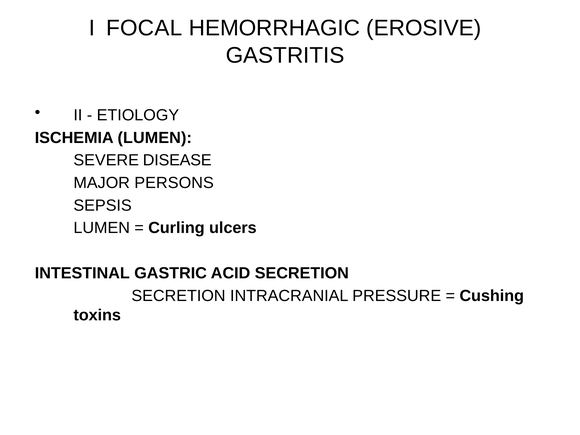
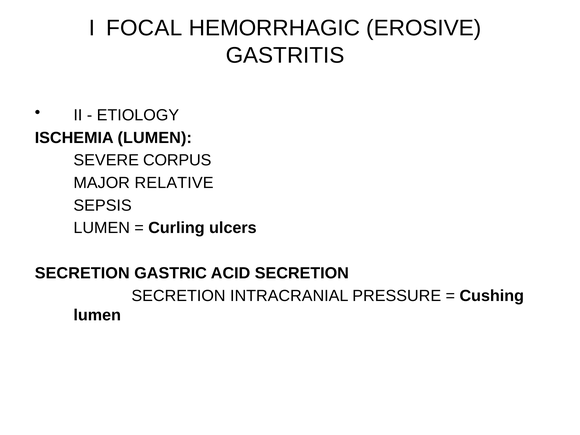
DISEASE: DISEASE -> CORPUS
PERSONS: PERSONS -> RELATIVE
INTESTINAL at (82, 273): INTESTINAL -> SECRETION
toxins at (97, 315): toxins -> lumen
